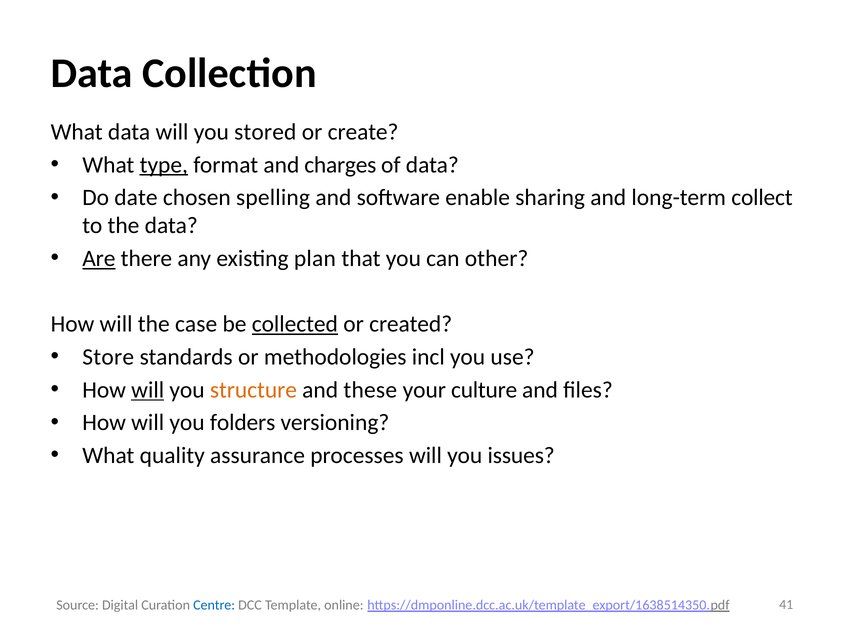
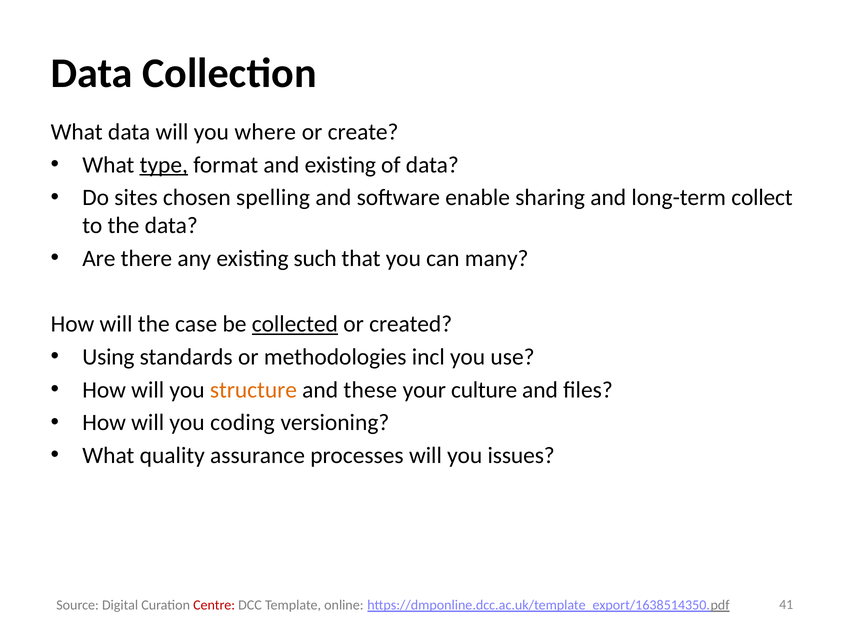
stored: stored -> where
and charges: charges -> existing
date: date -> sites
Are underline: present -> none
plan: plan -> such
other: other -> many
Store: Store -> Using
will at (148, 390) underline: present -> none
folders: folders -> coding
Centre colour: blue -> red
